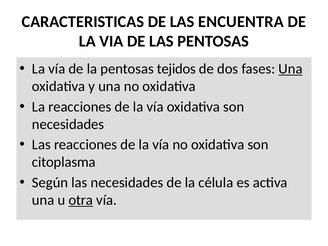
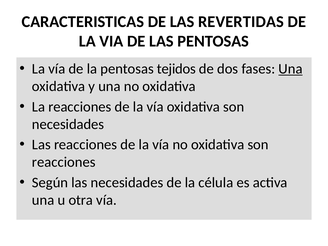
ENCUENTRA: ENCUENTRA -> REVERTIDAS
citoplasma at (64, 162): citoplasma -> reacciones
otra underline: present -> none
